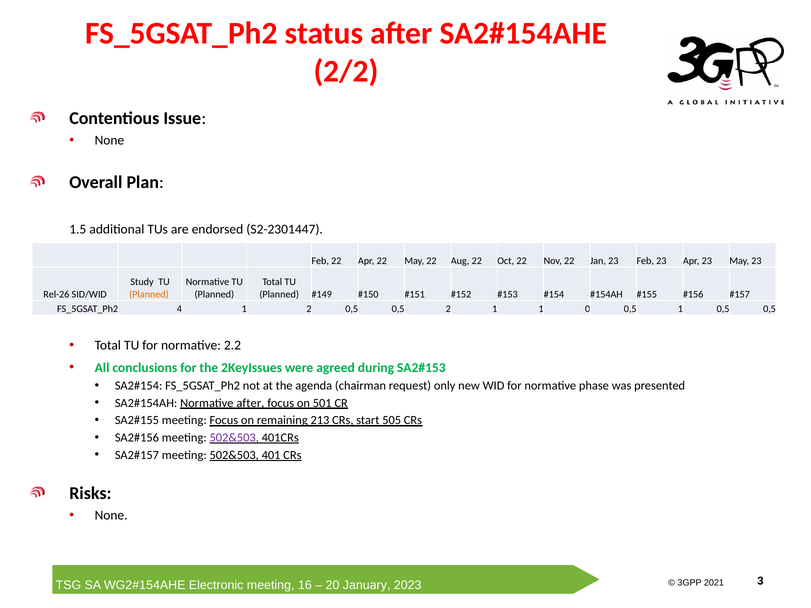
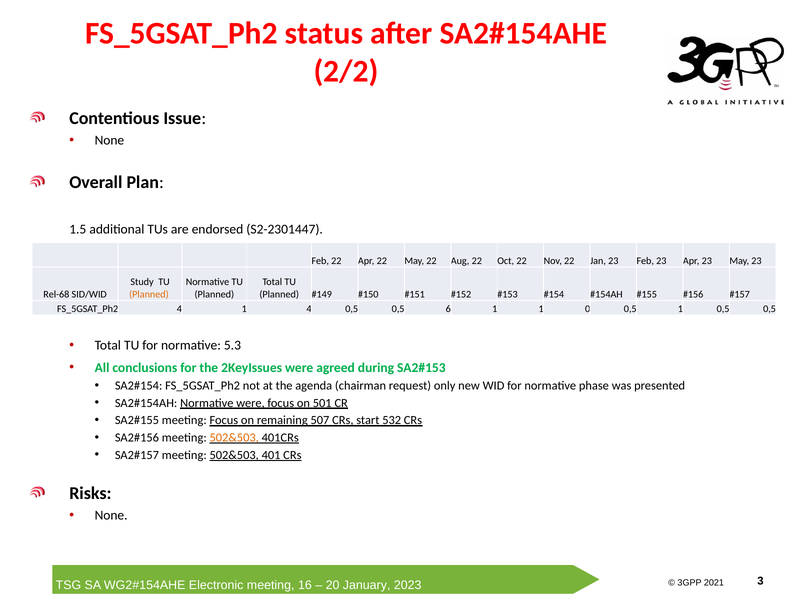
Rel-26: Rel-26 -> Rel-68
1 2: 2 -> 4
2 at (448, 309): 2 -> 6
2.2: 2.2 -> 5.3
Normative after: after -> were
213: 213 -> 507
505: 505 -> 532
502&503 at (234, 438) colour: purple -> orange
